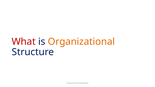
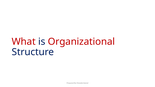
Organizational colour: orange -> red
